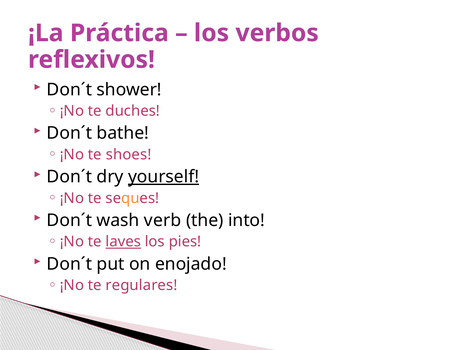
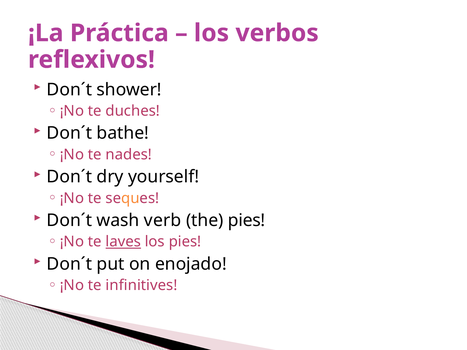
shoes: shoes -> nades
yourself underline: present -> none
the into: into -> pies
regulares: regulares -> infinitives
